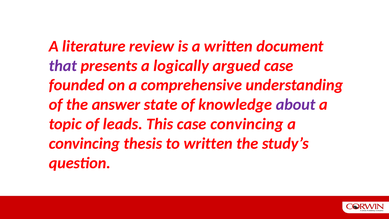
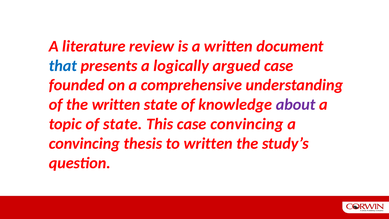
that colour: purple -> blue
the answer: answer -> written
of leads: leads -> state
